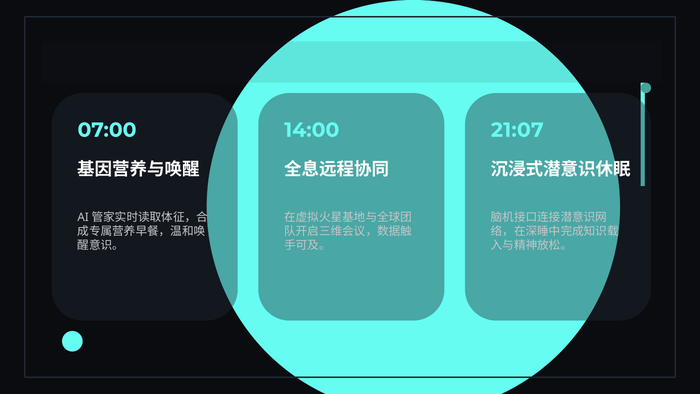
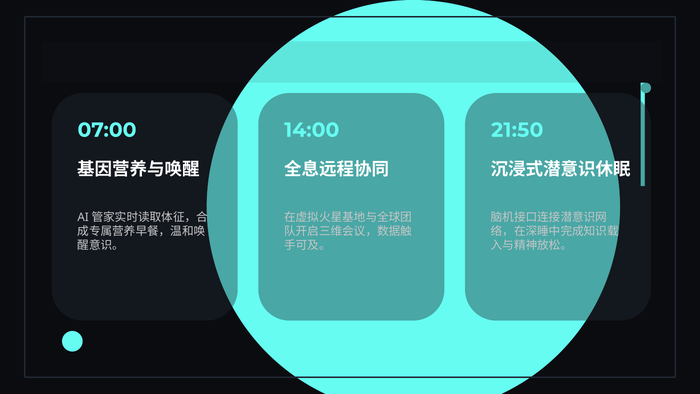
21:07: 21:07 -> 21:50
